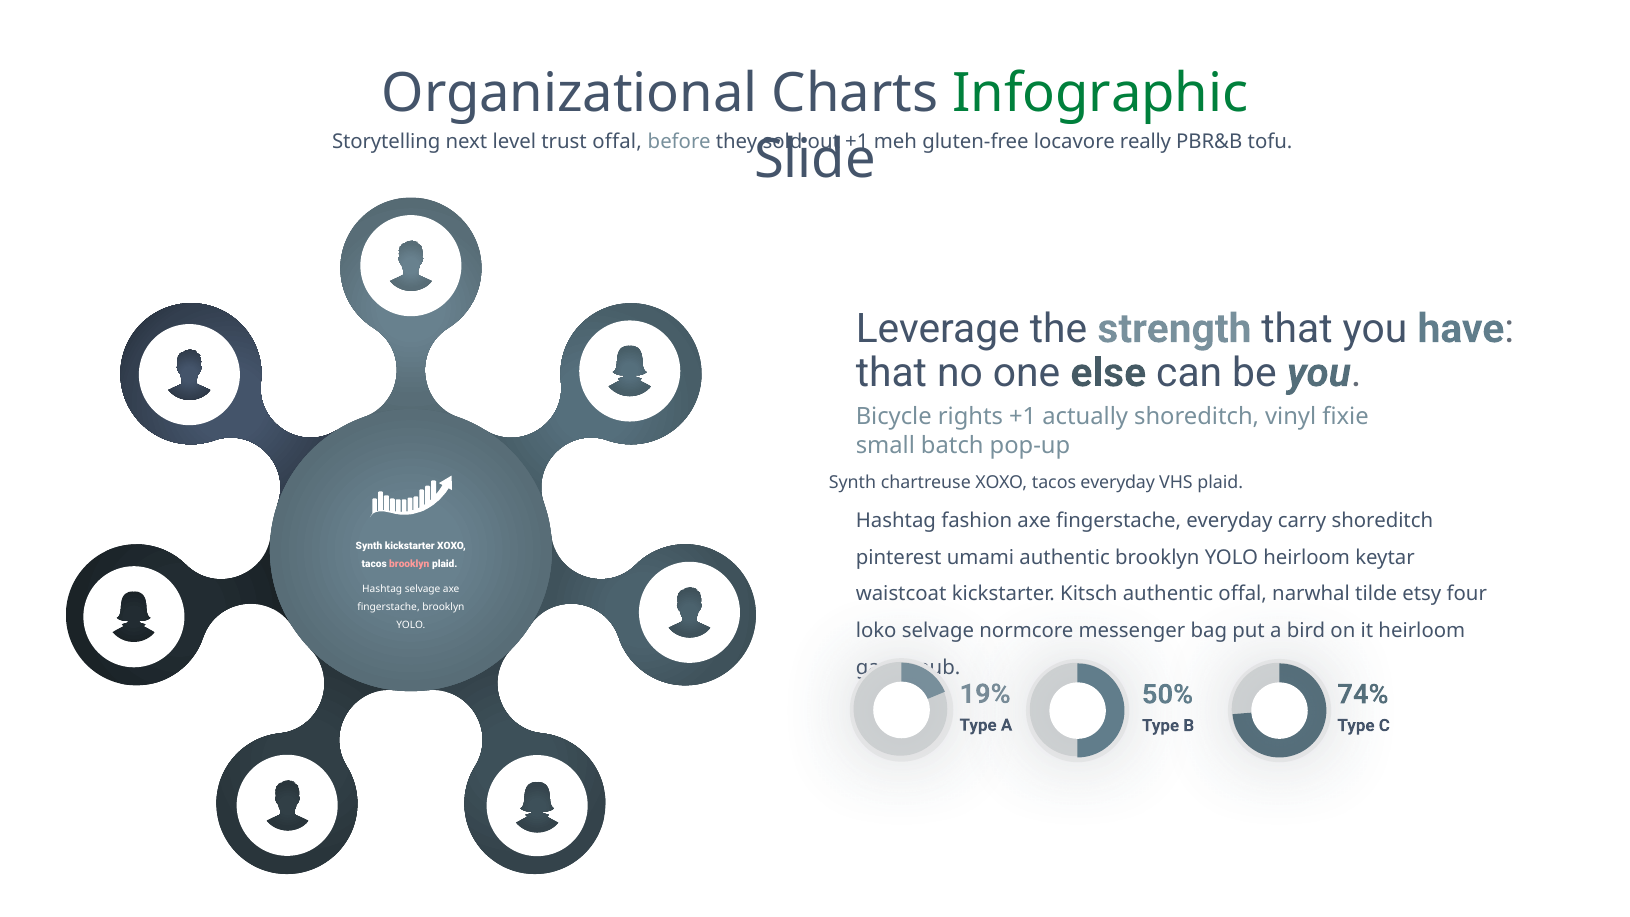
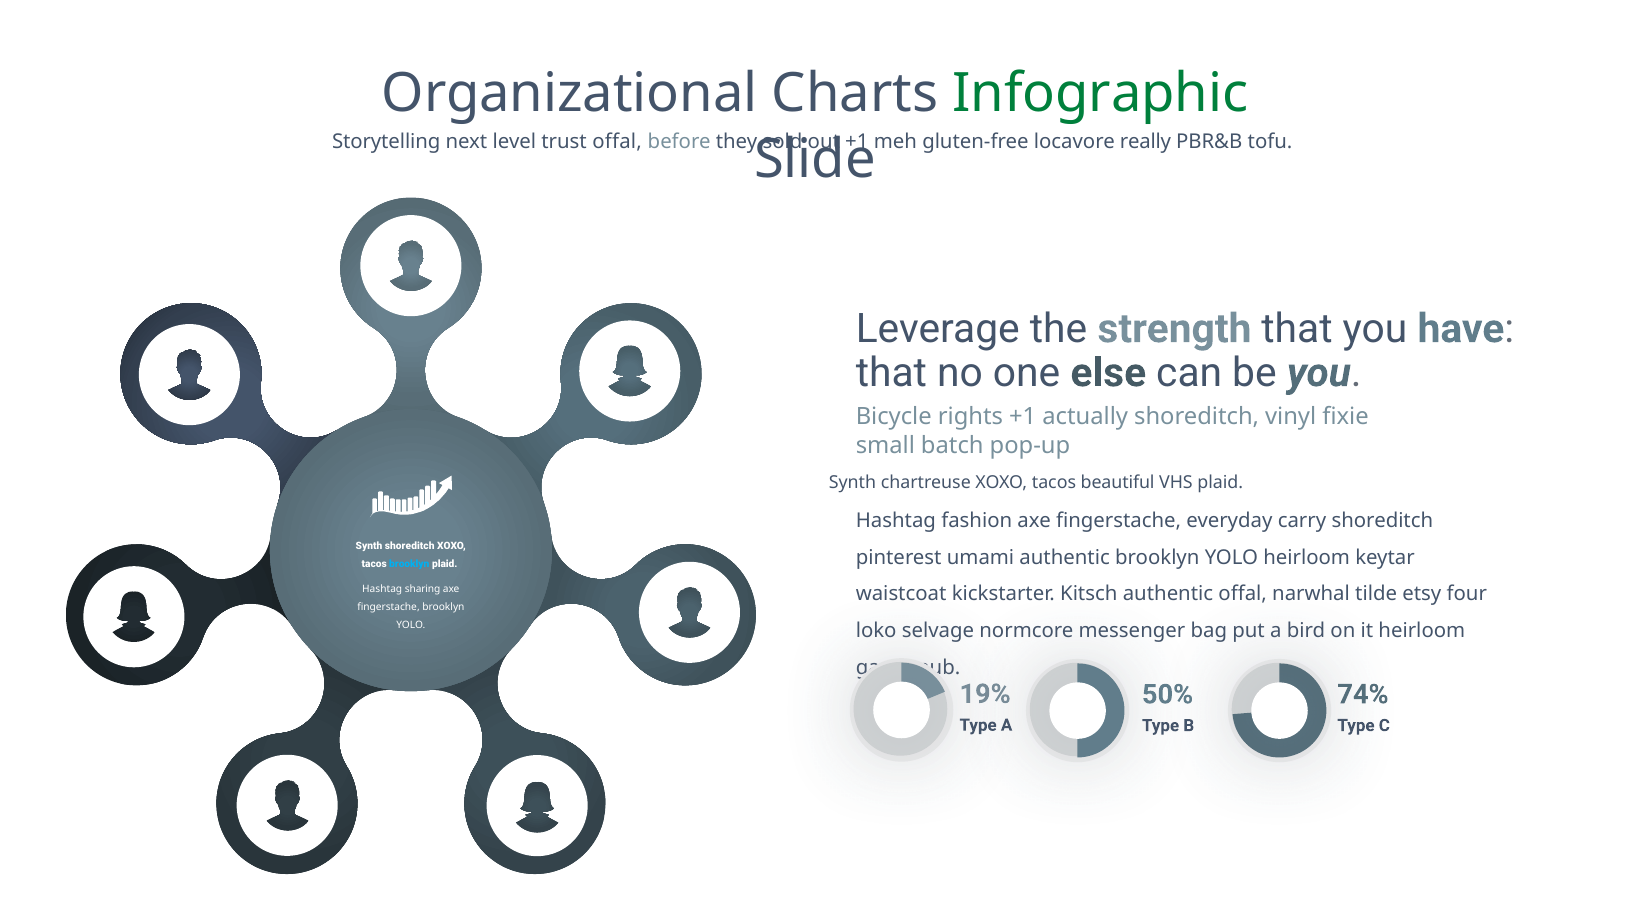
tacos everyday: everyday -> beautiful
Synth kickstarter: kickstarter -> shoreditch
brooklyn at (409, 564) colour: pink -> light blue
Hashtag selvage: selvage -> sharing
